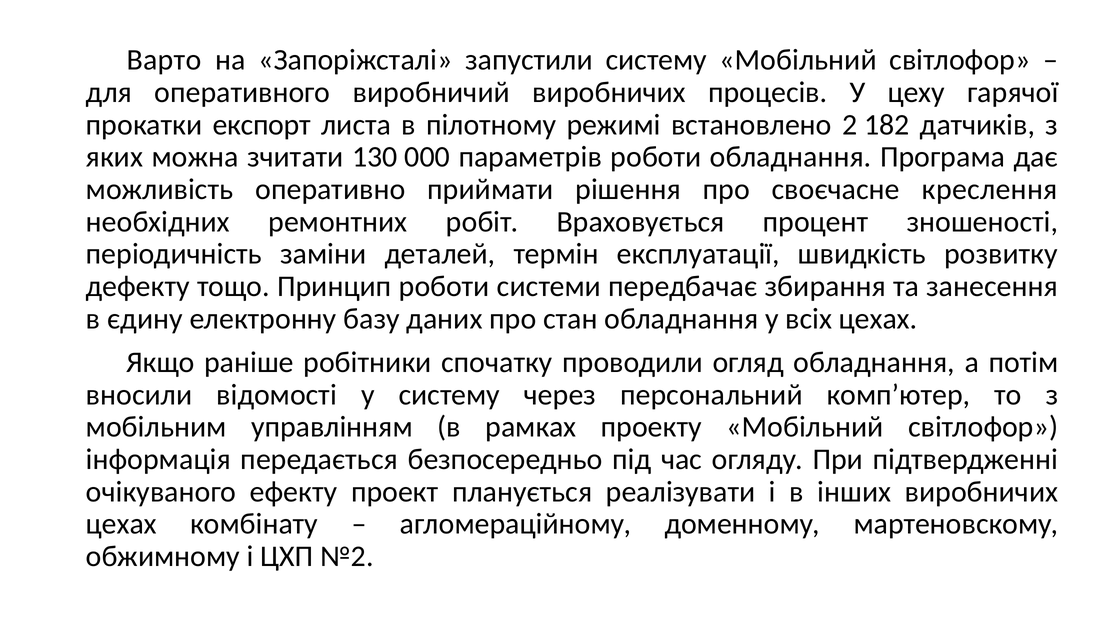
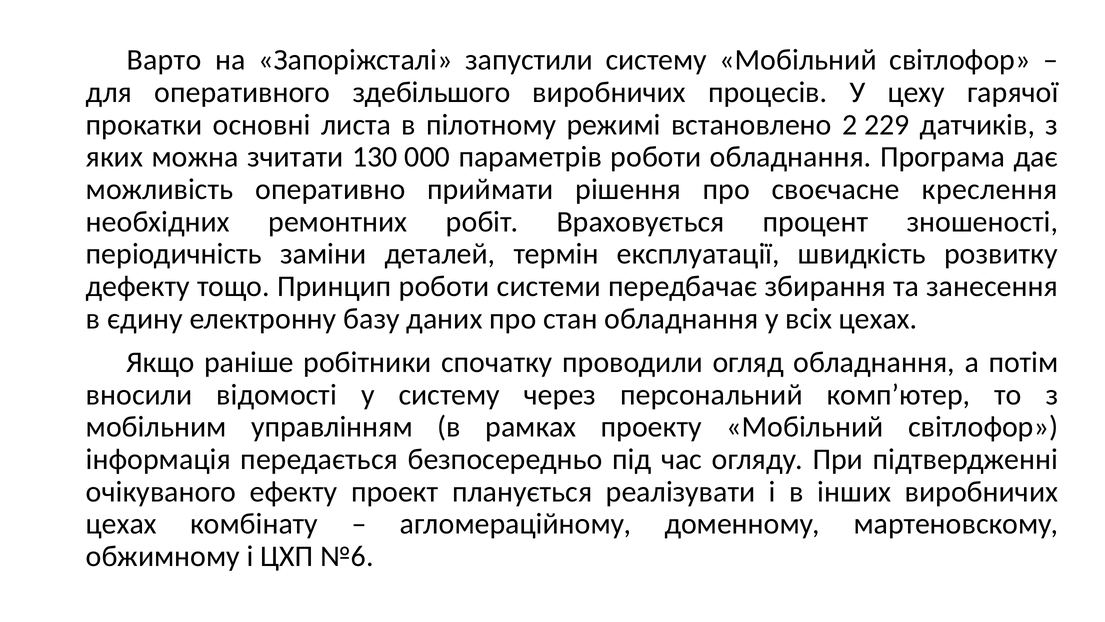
виробничий: виробничий -> здебільшого
експорт: експорт -> основні
182: 182 -> 229
№2: №2 -> №6
